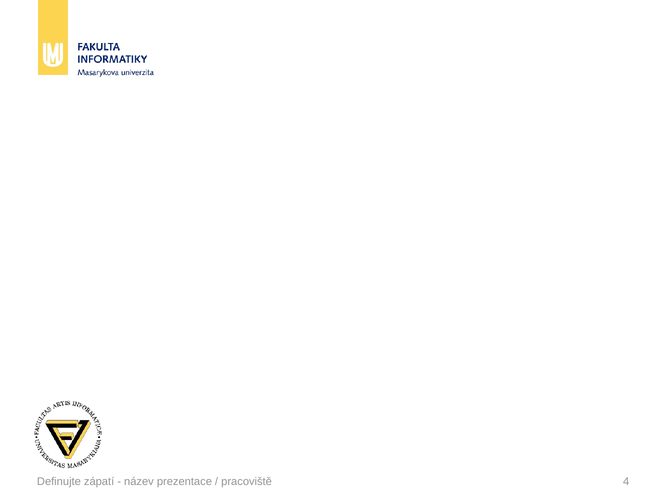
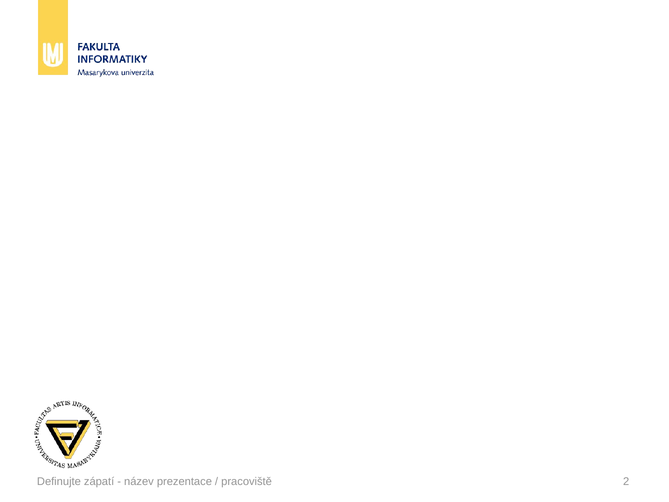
4: 4 -> 2
